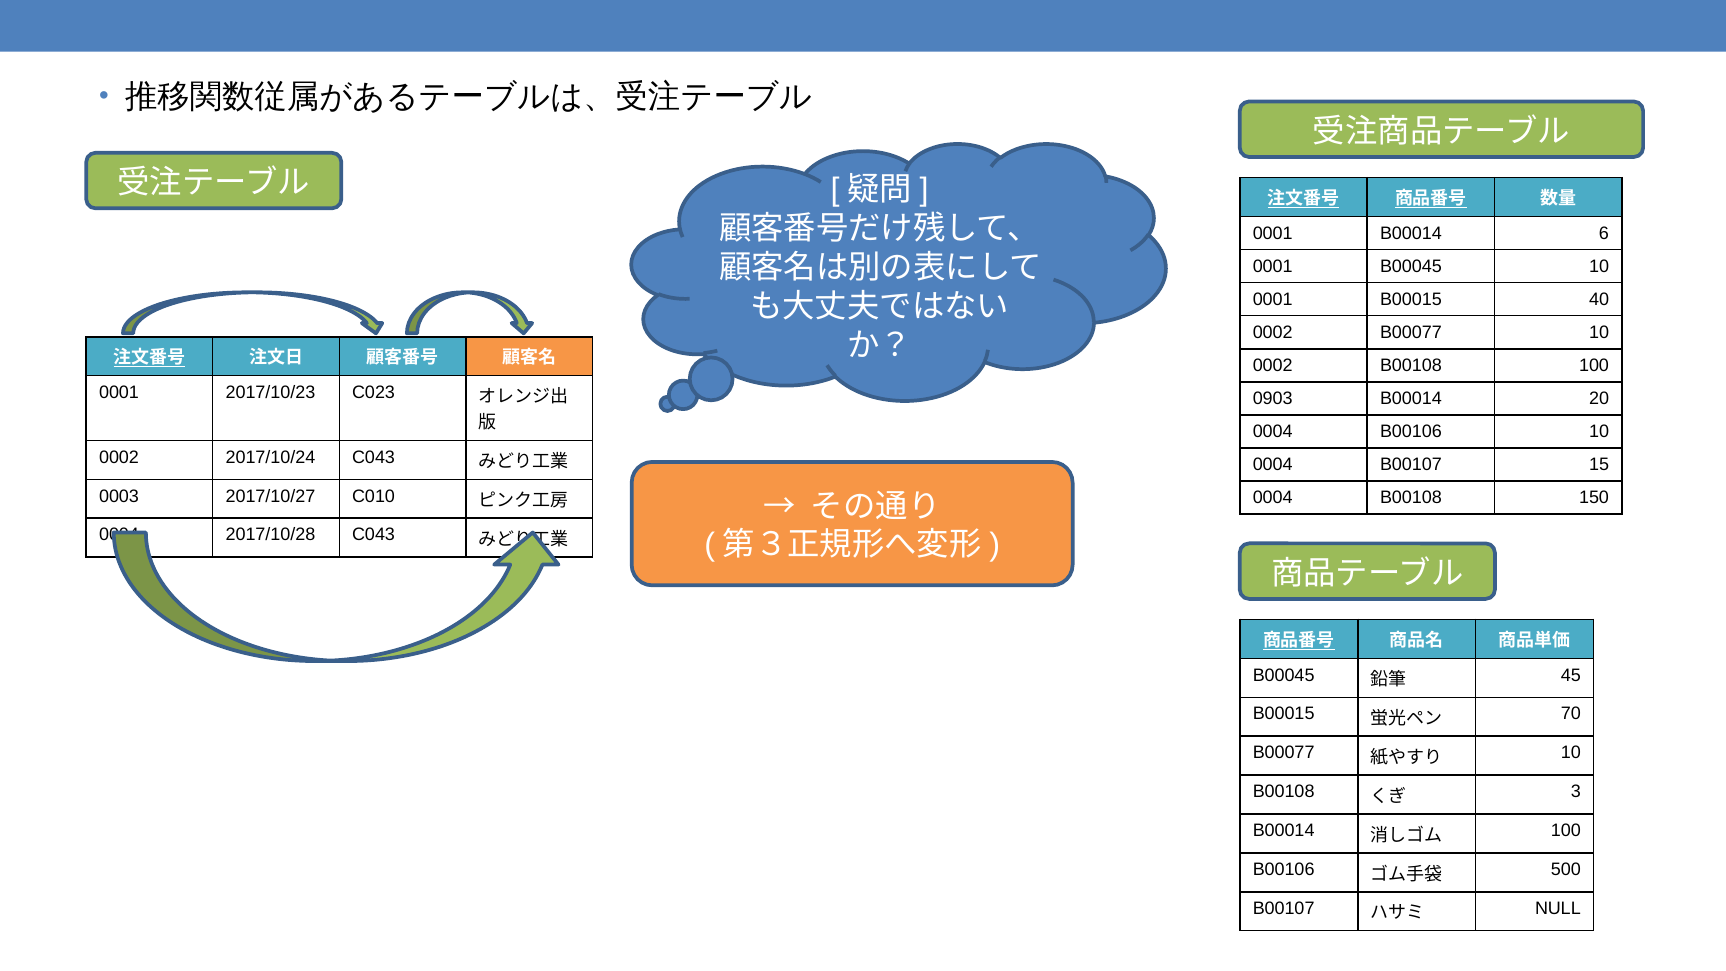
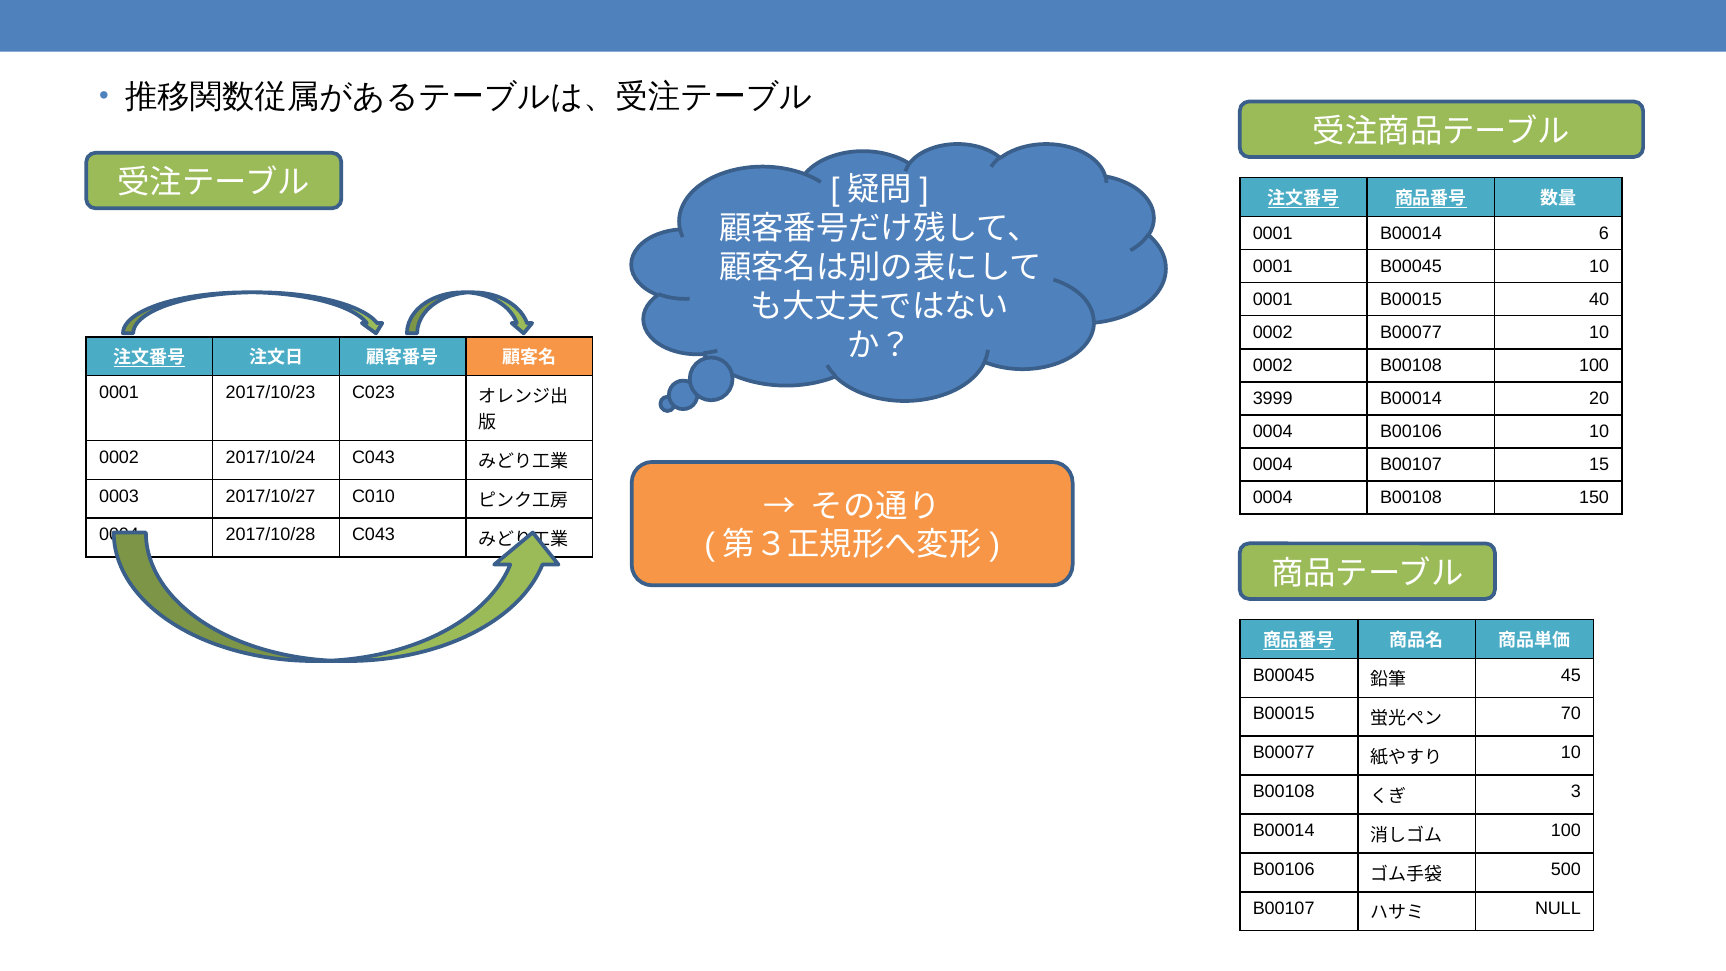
0903: 0903 -> 3999
